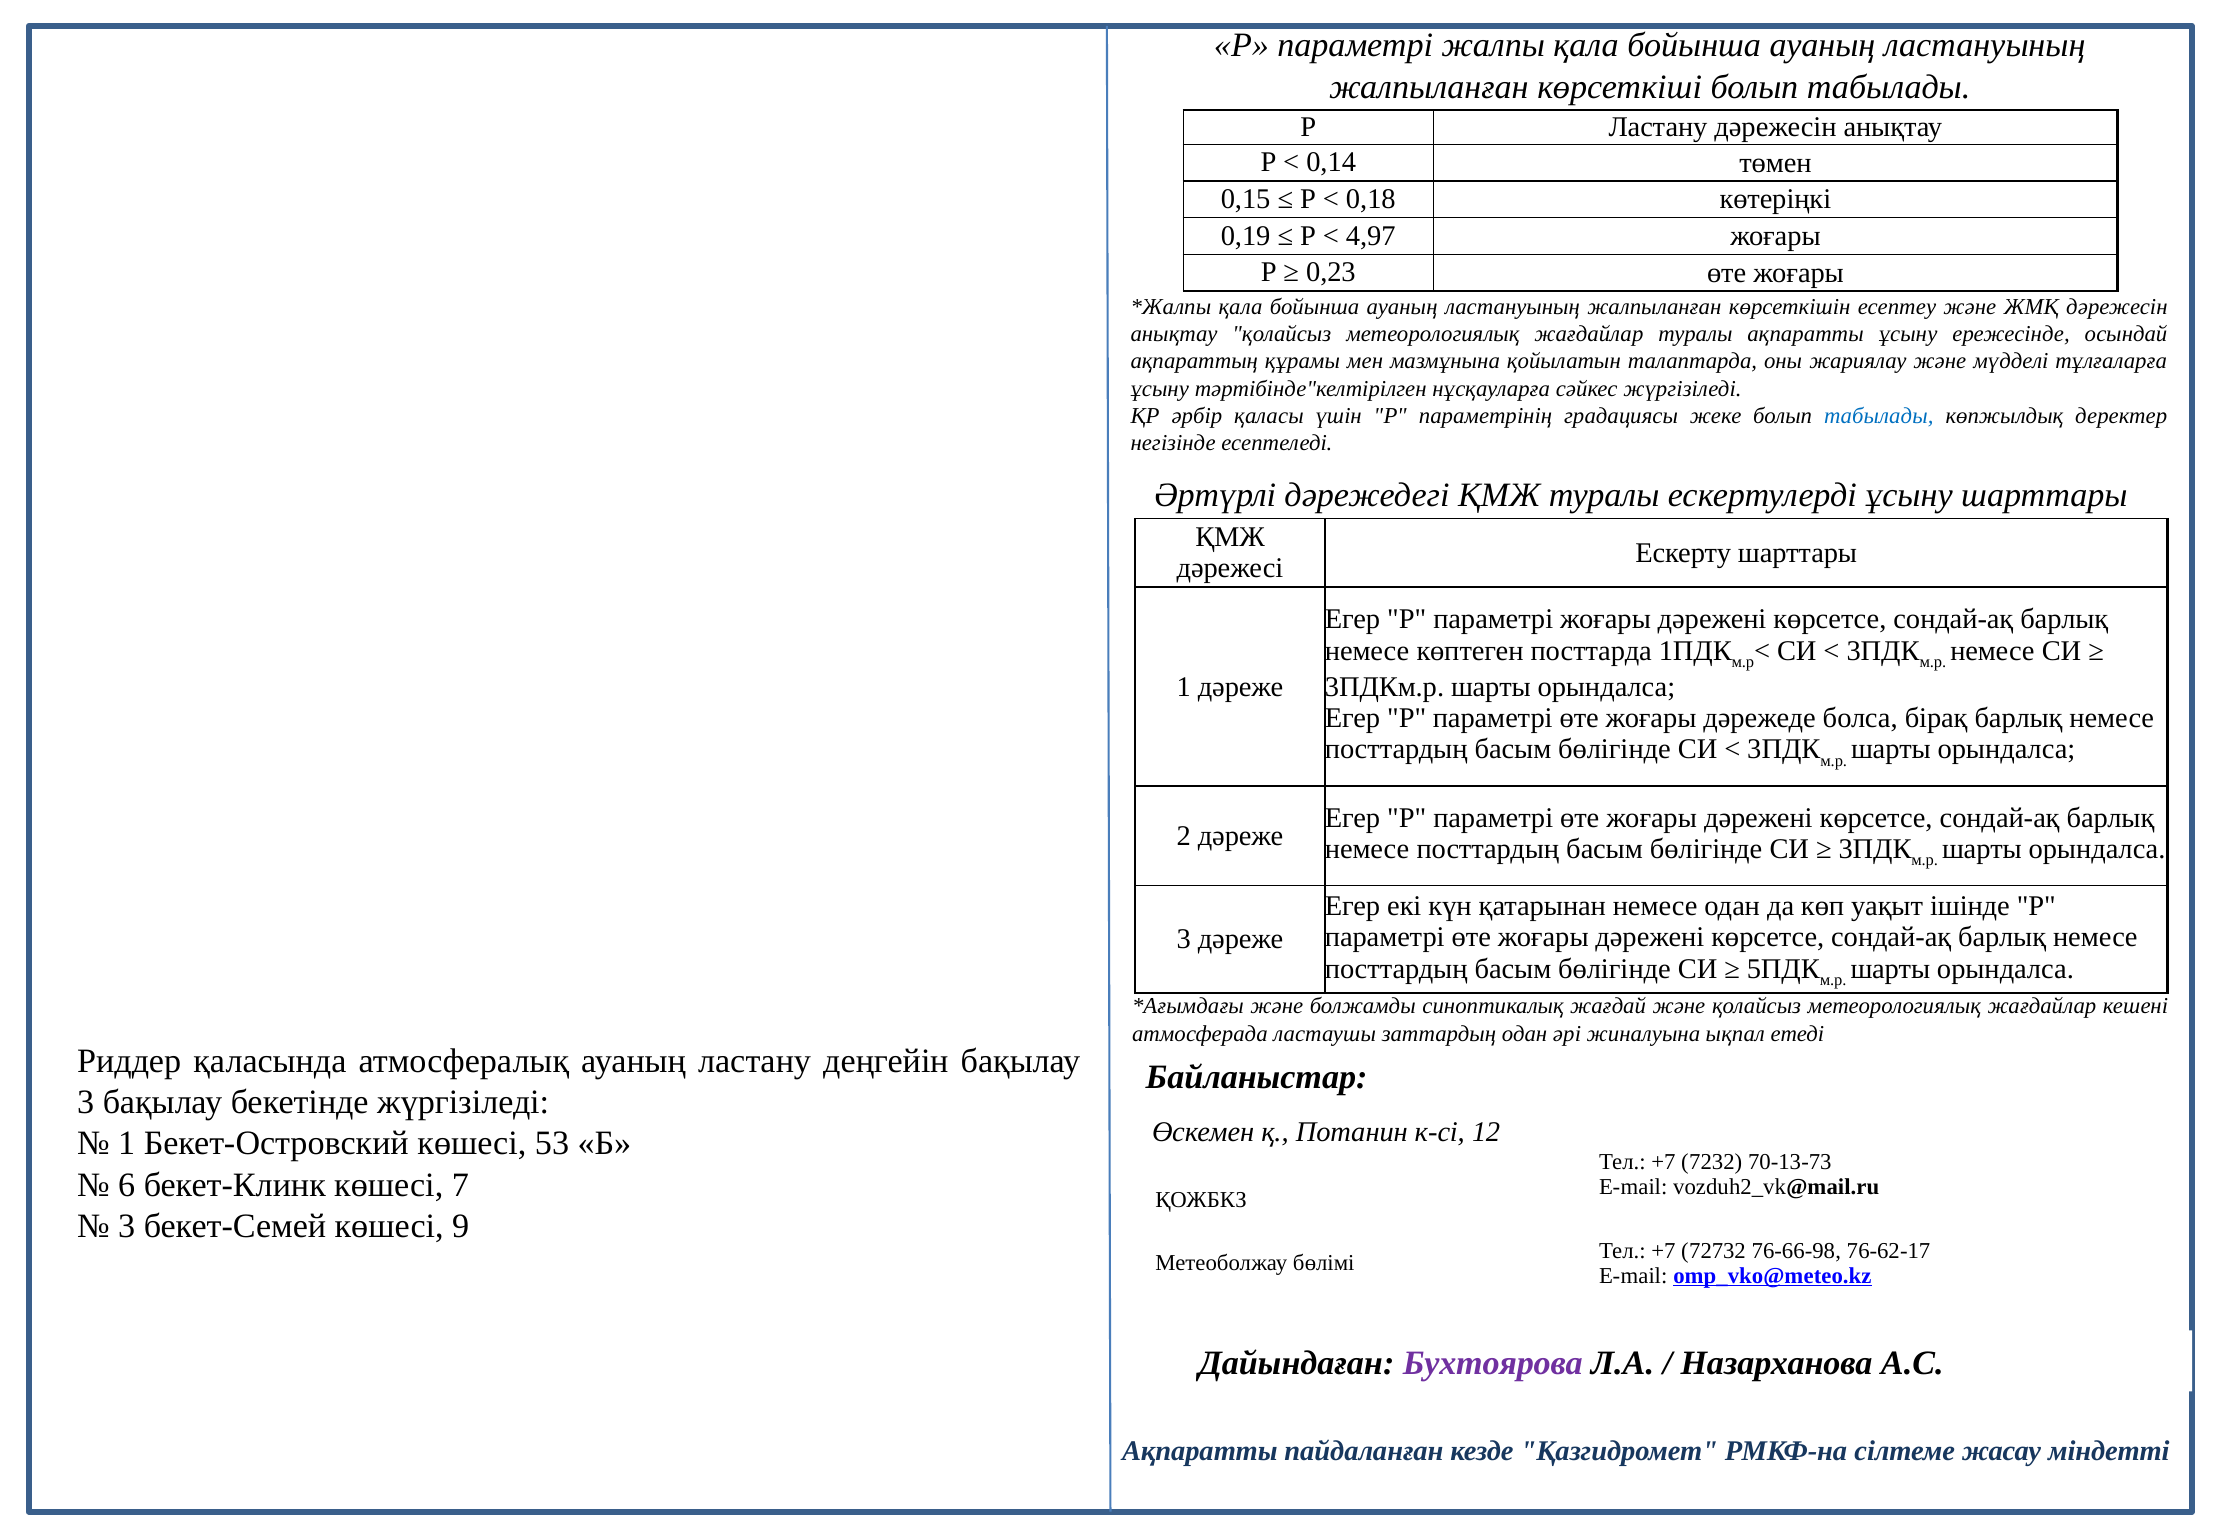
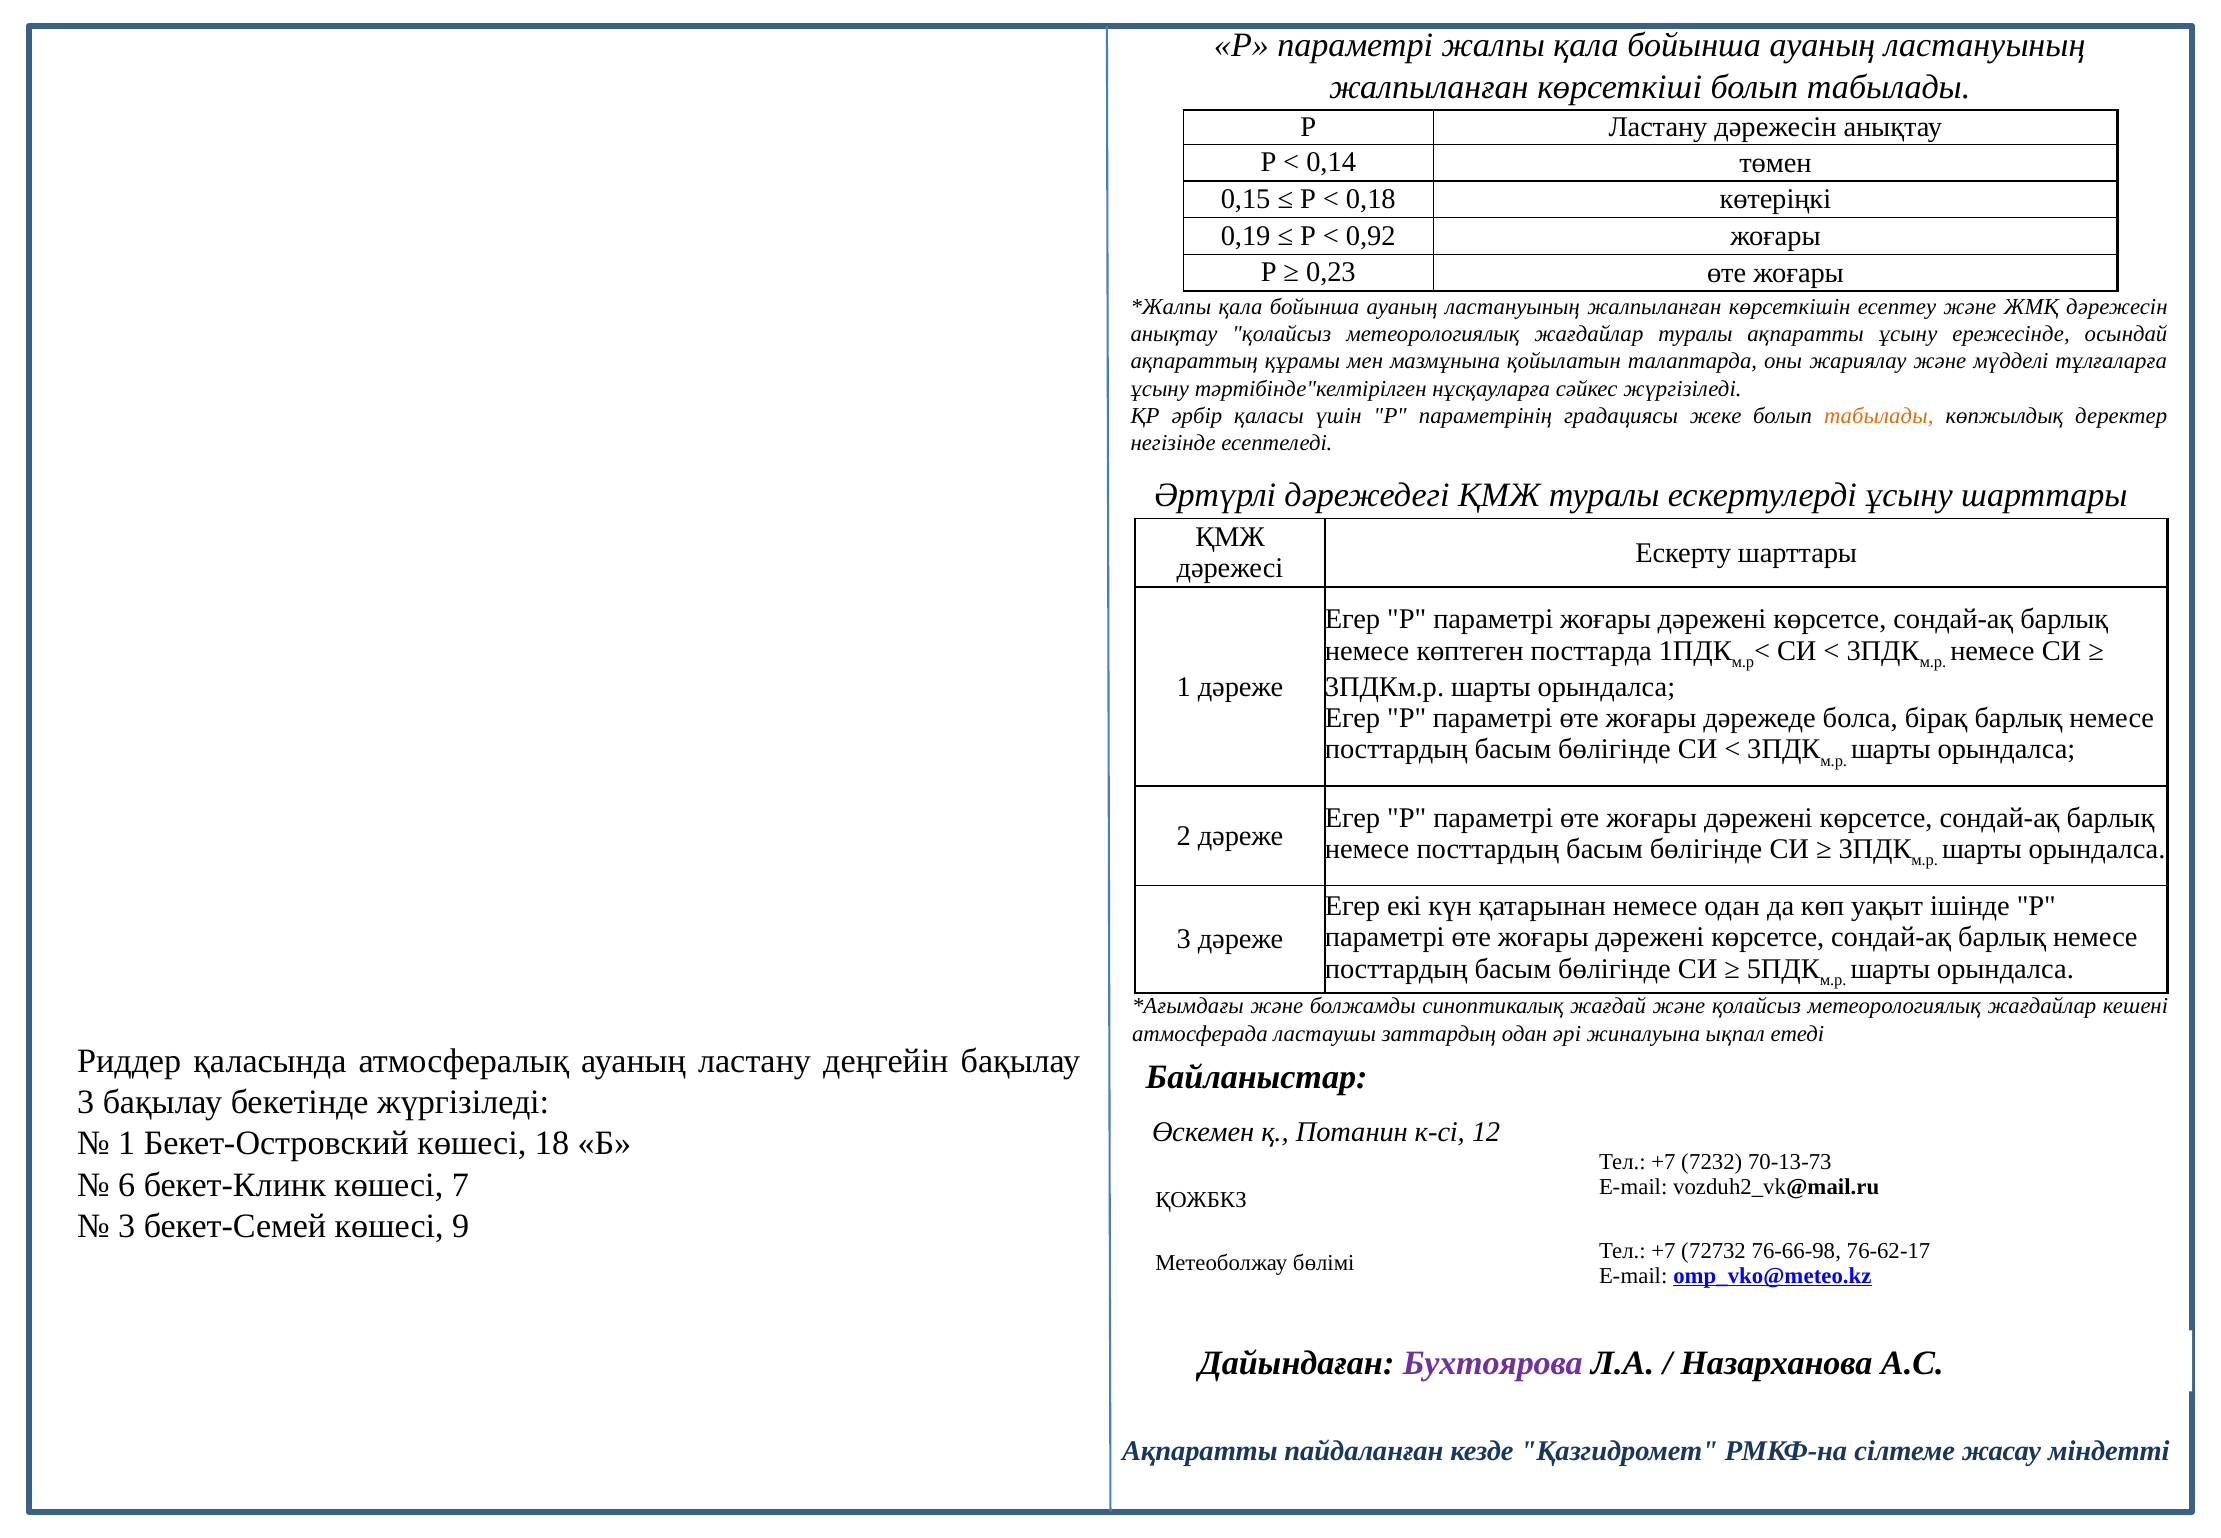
4,97: 4,97 -> 0,92
табылады at (1879, 416) colour: blue -> orange
53: 53 -> 18
